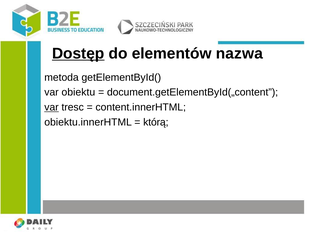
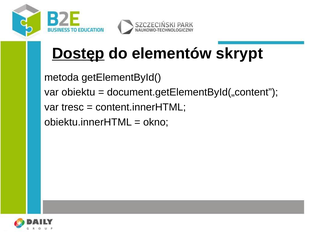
nazwa: nazwa -> skrypt
var at (52, 107) underline: present -> none
którą: którą -> okno
